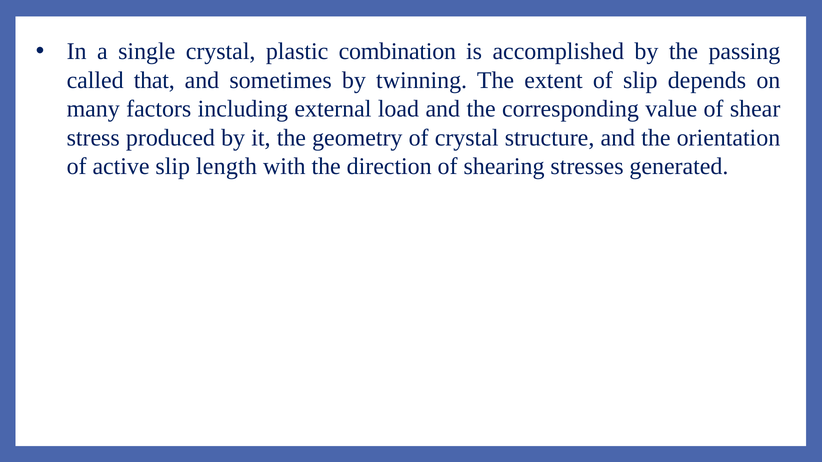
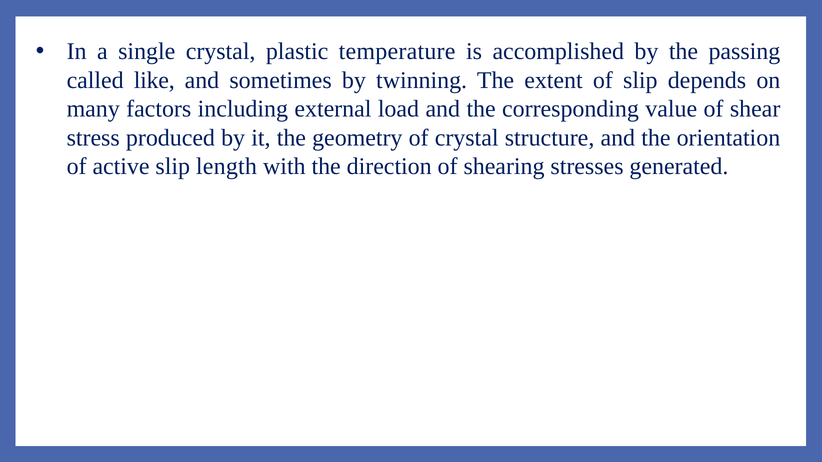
combination: combination -> temperature
that: that -> like
